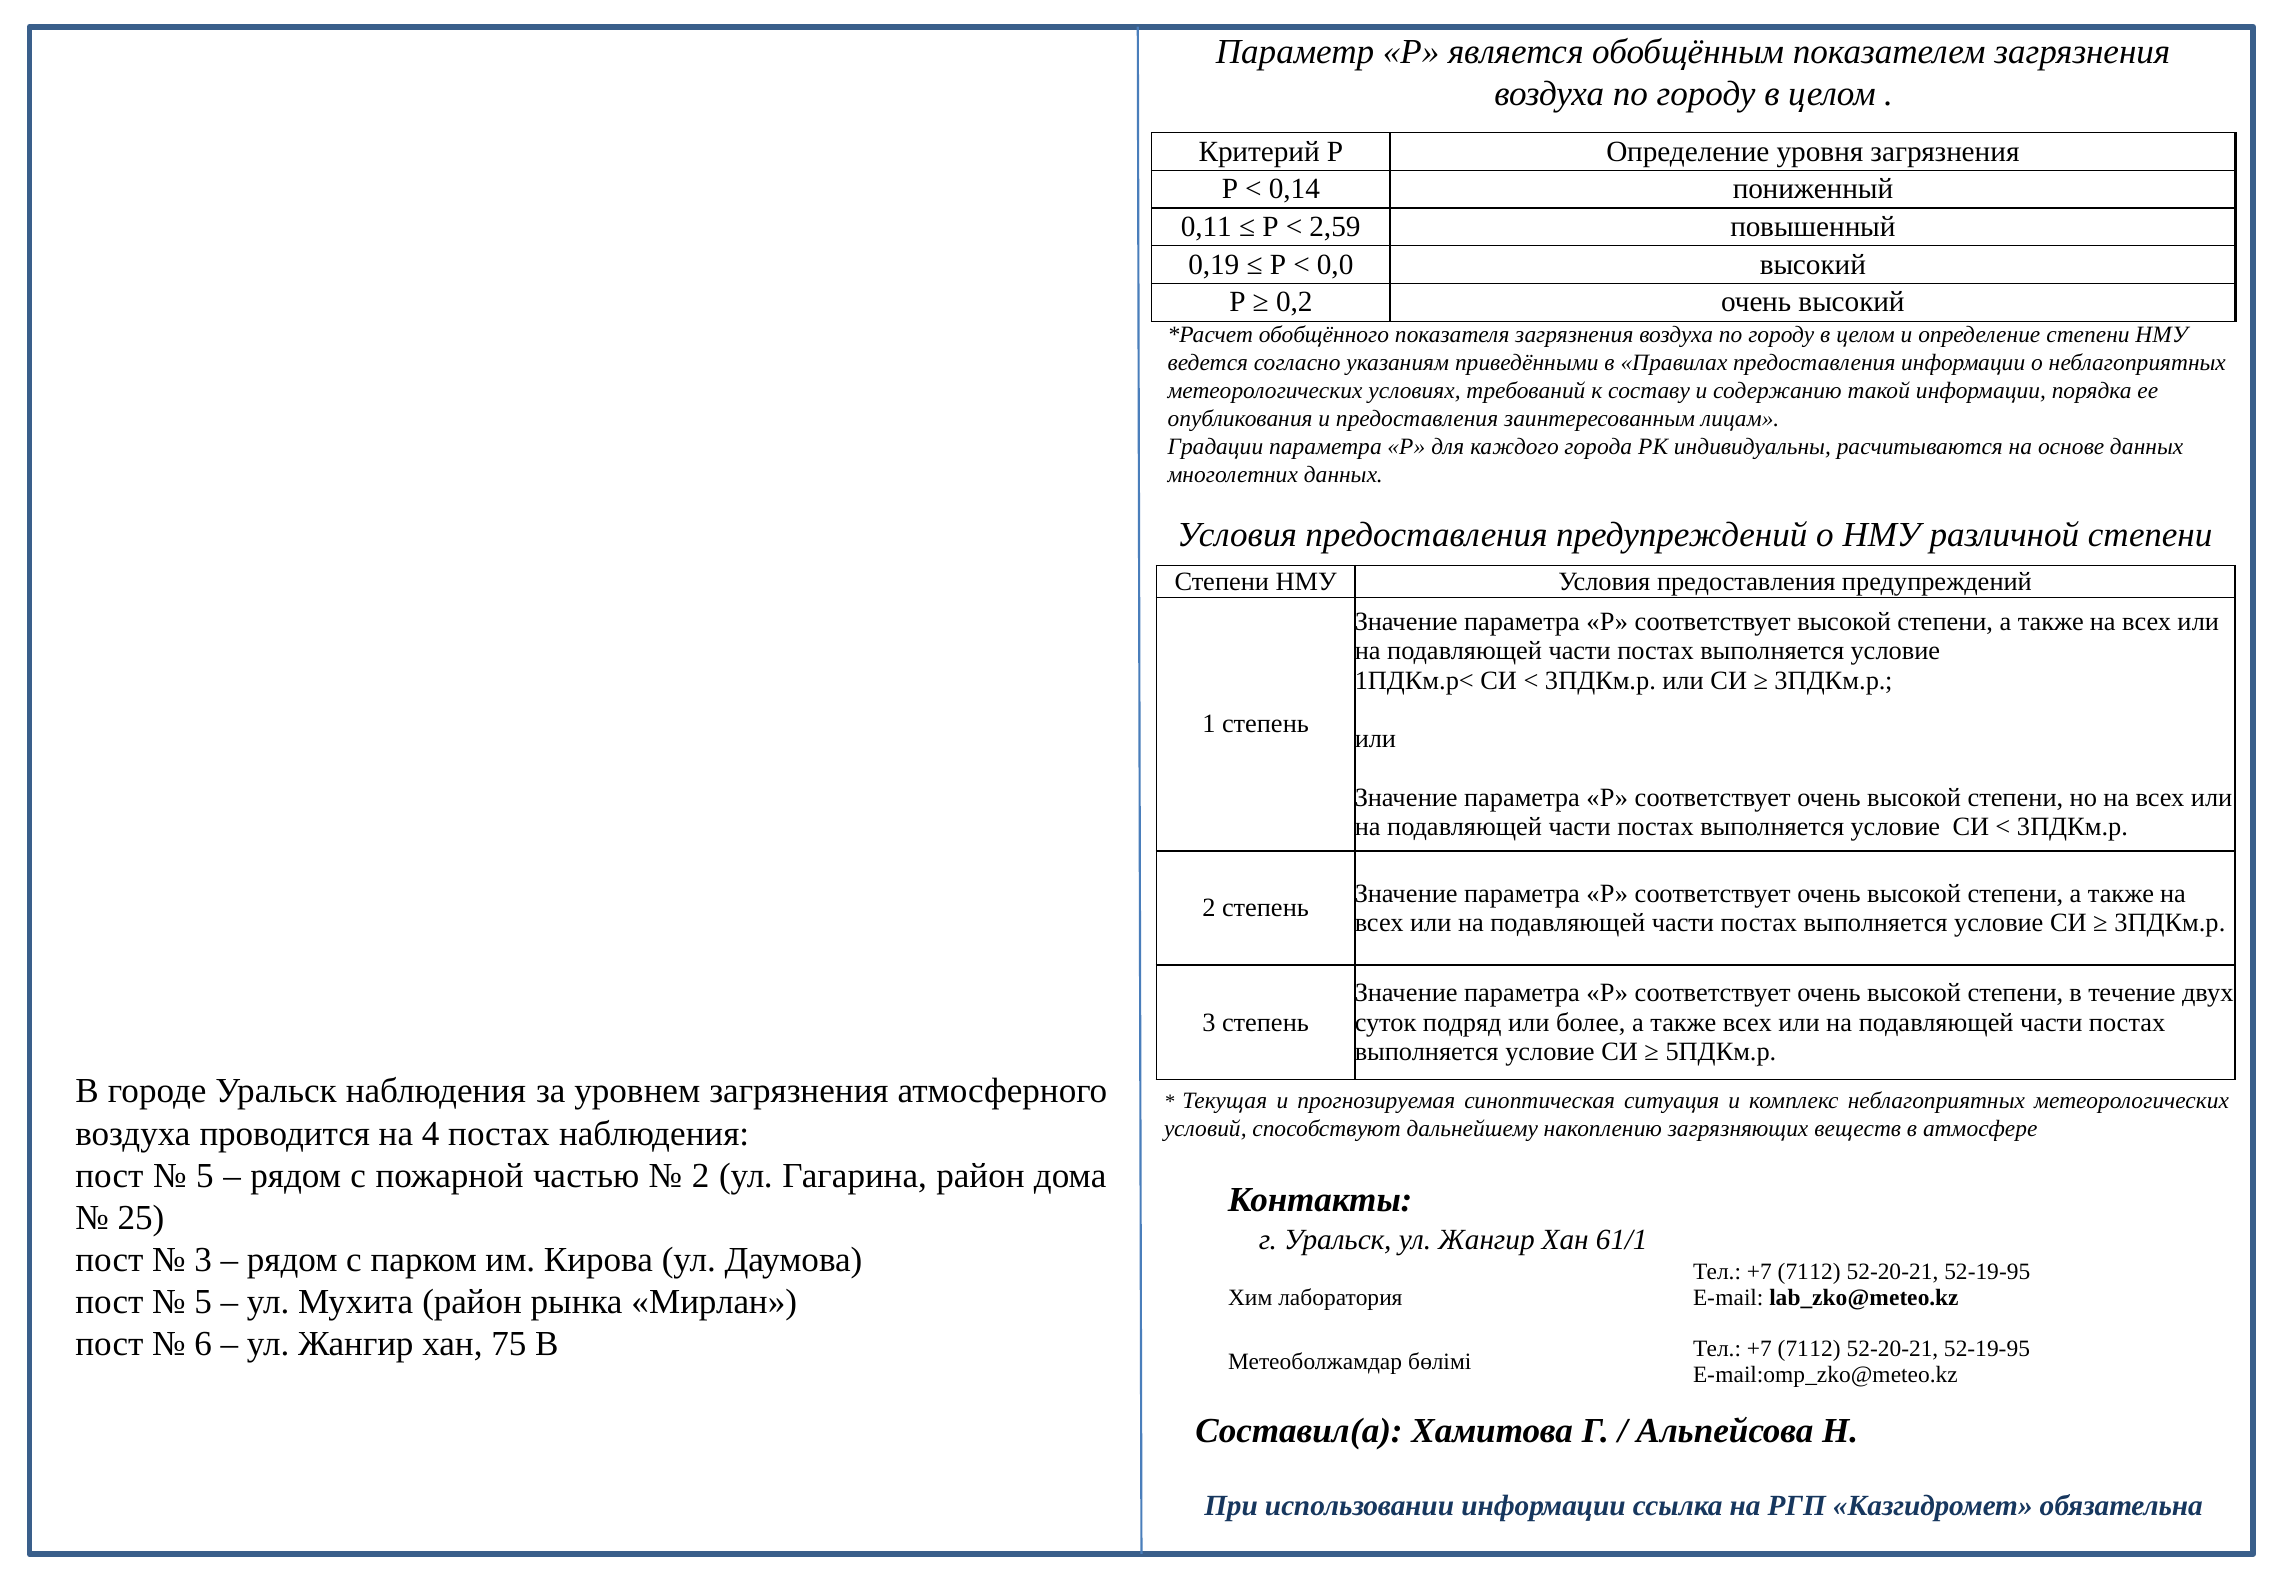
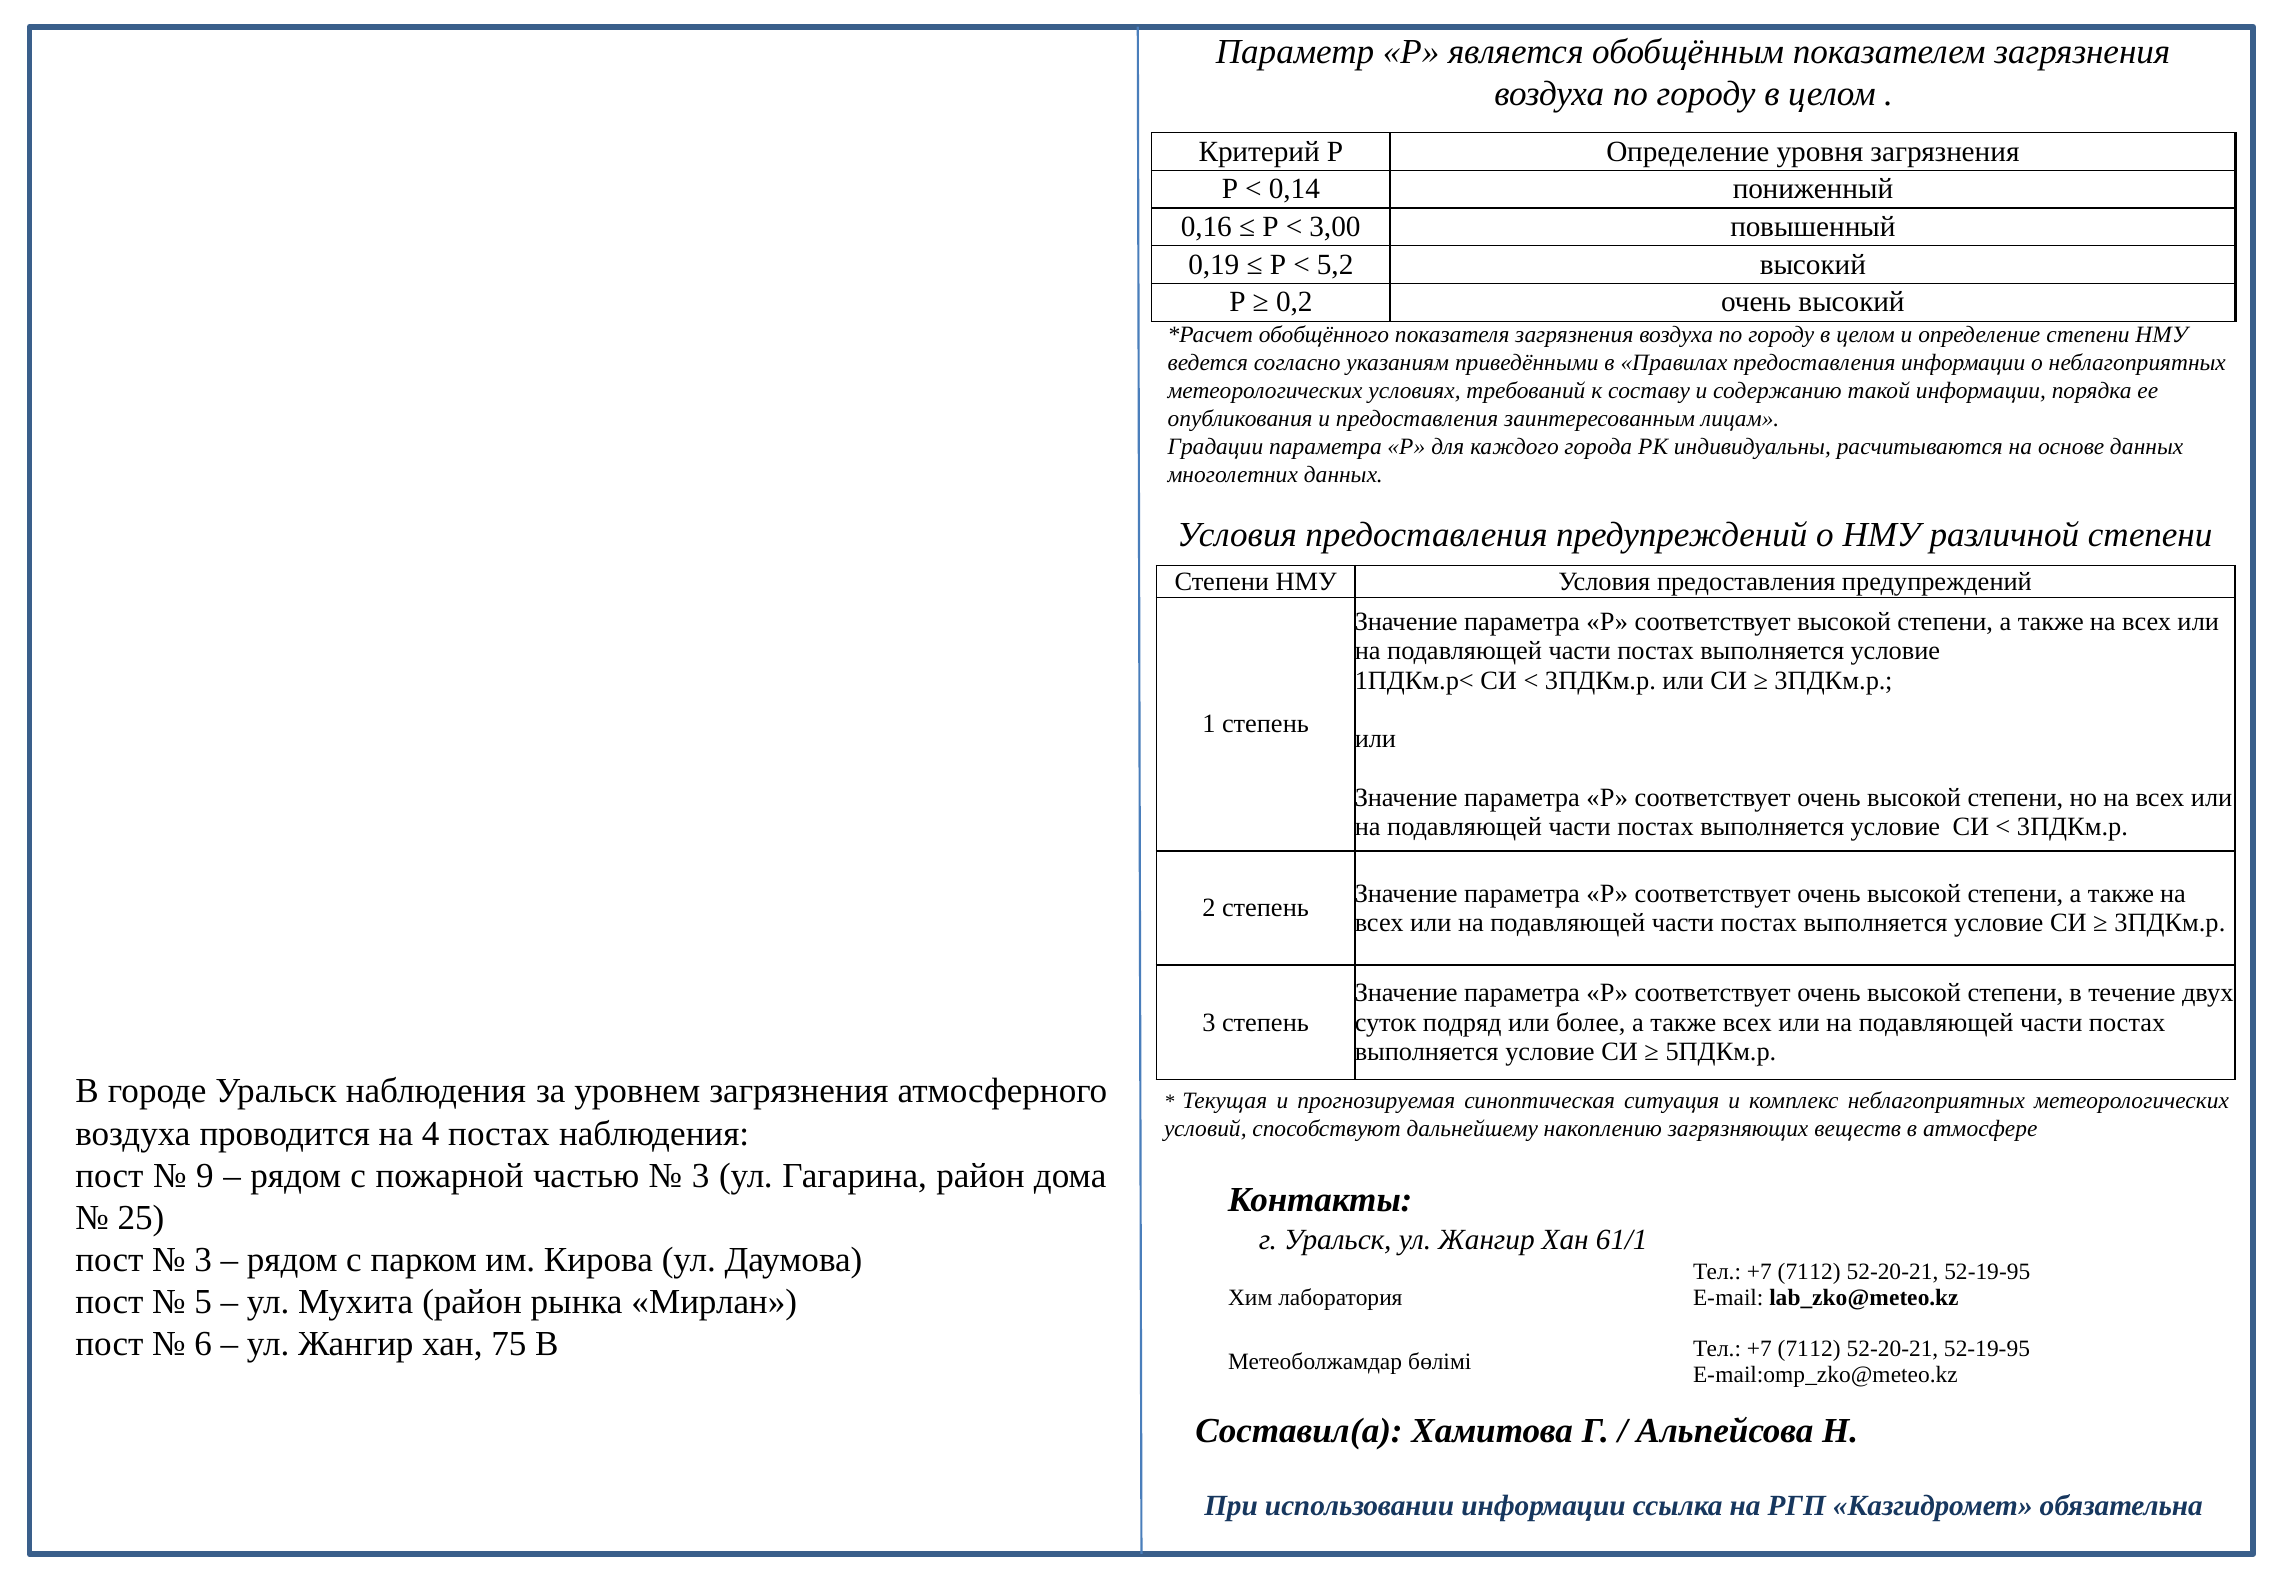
0,11: 0,11 -> 0,16
2,59: 2,59 -> 3,00
0,0: 0,0 -> 5,2
5 at (205, 1175): 5 -> 9
2 at (701, 1175): 2 -> 3
